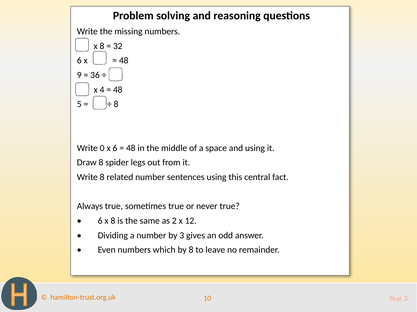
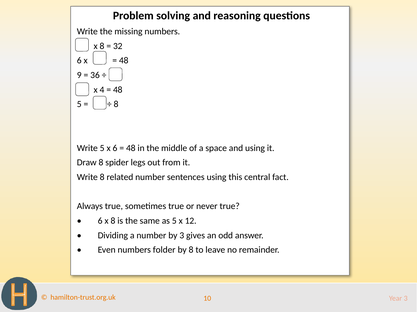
Write 0: 0 -> 5
as 2: 2 -> 5
which: which -> folder
